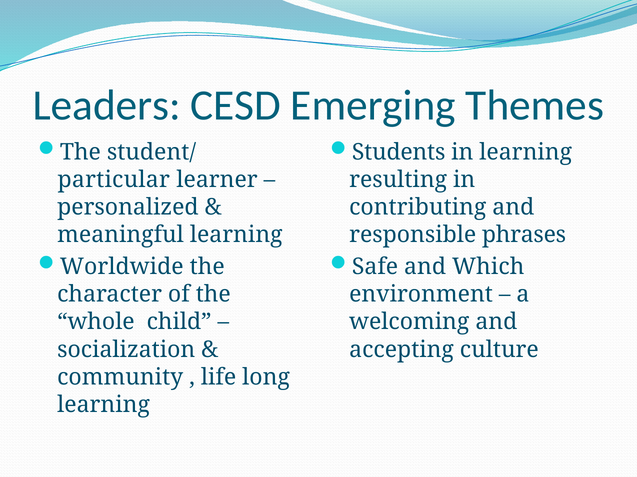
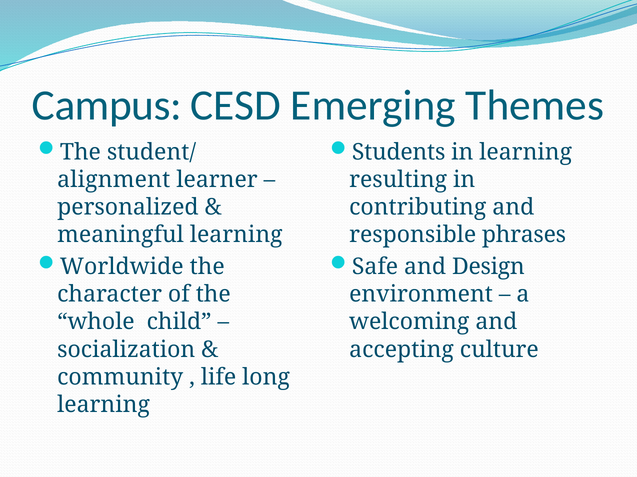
Leaders: Leaders -> Campus
particular: particular -> alignment
Which: Which -> Design
